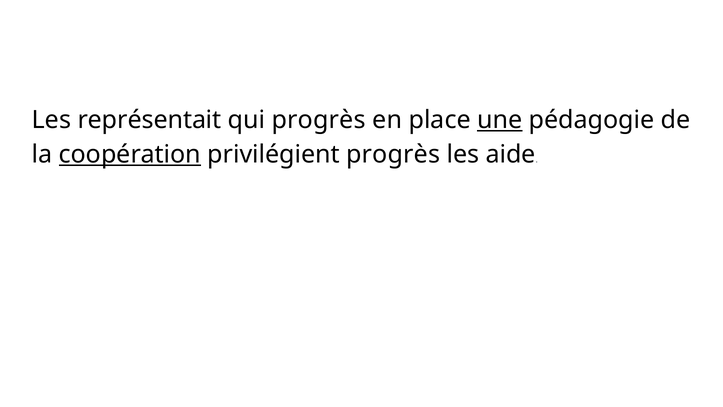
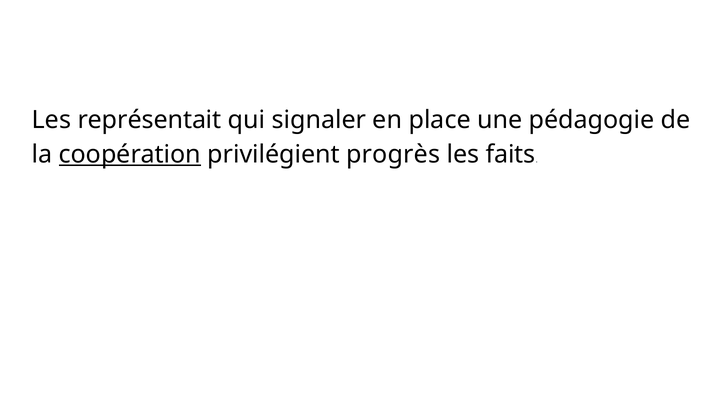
qui progrès: progrès -> signaler
une underline: present -> none
aide: aide -> faits
